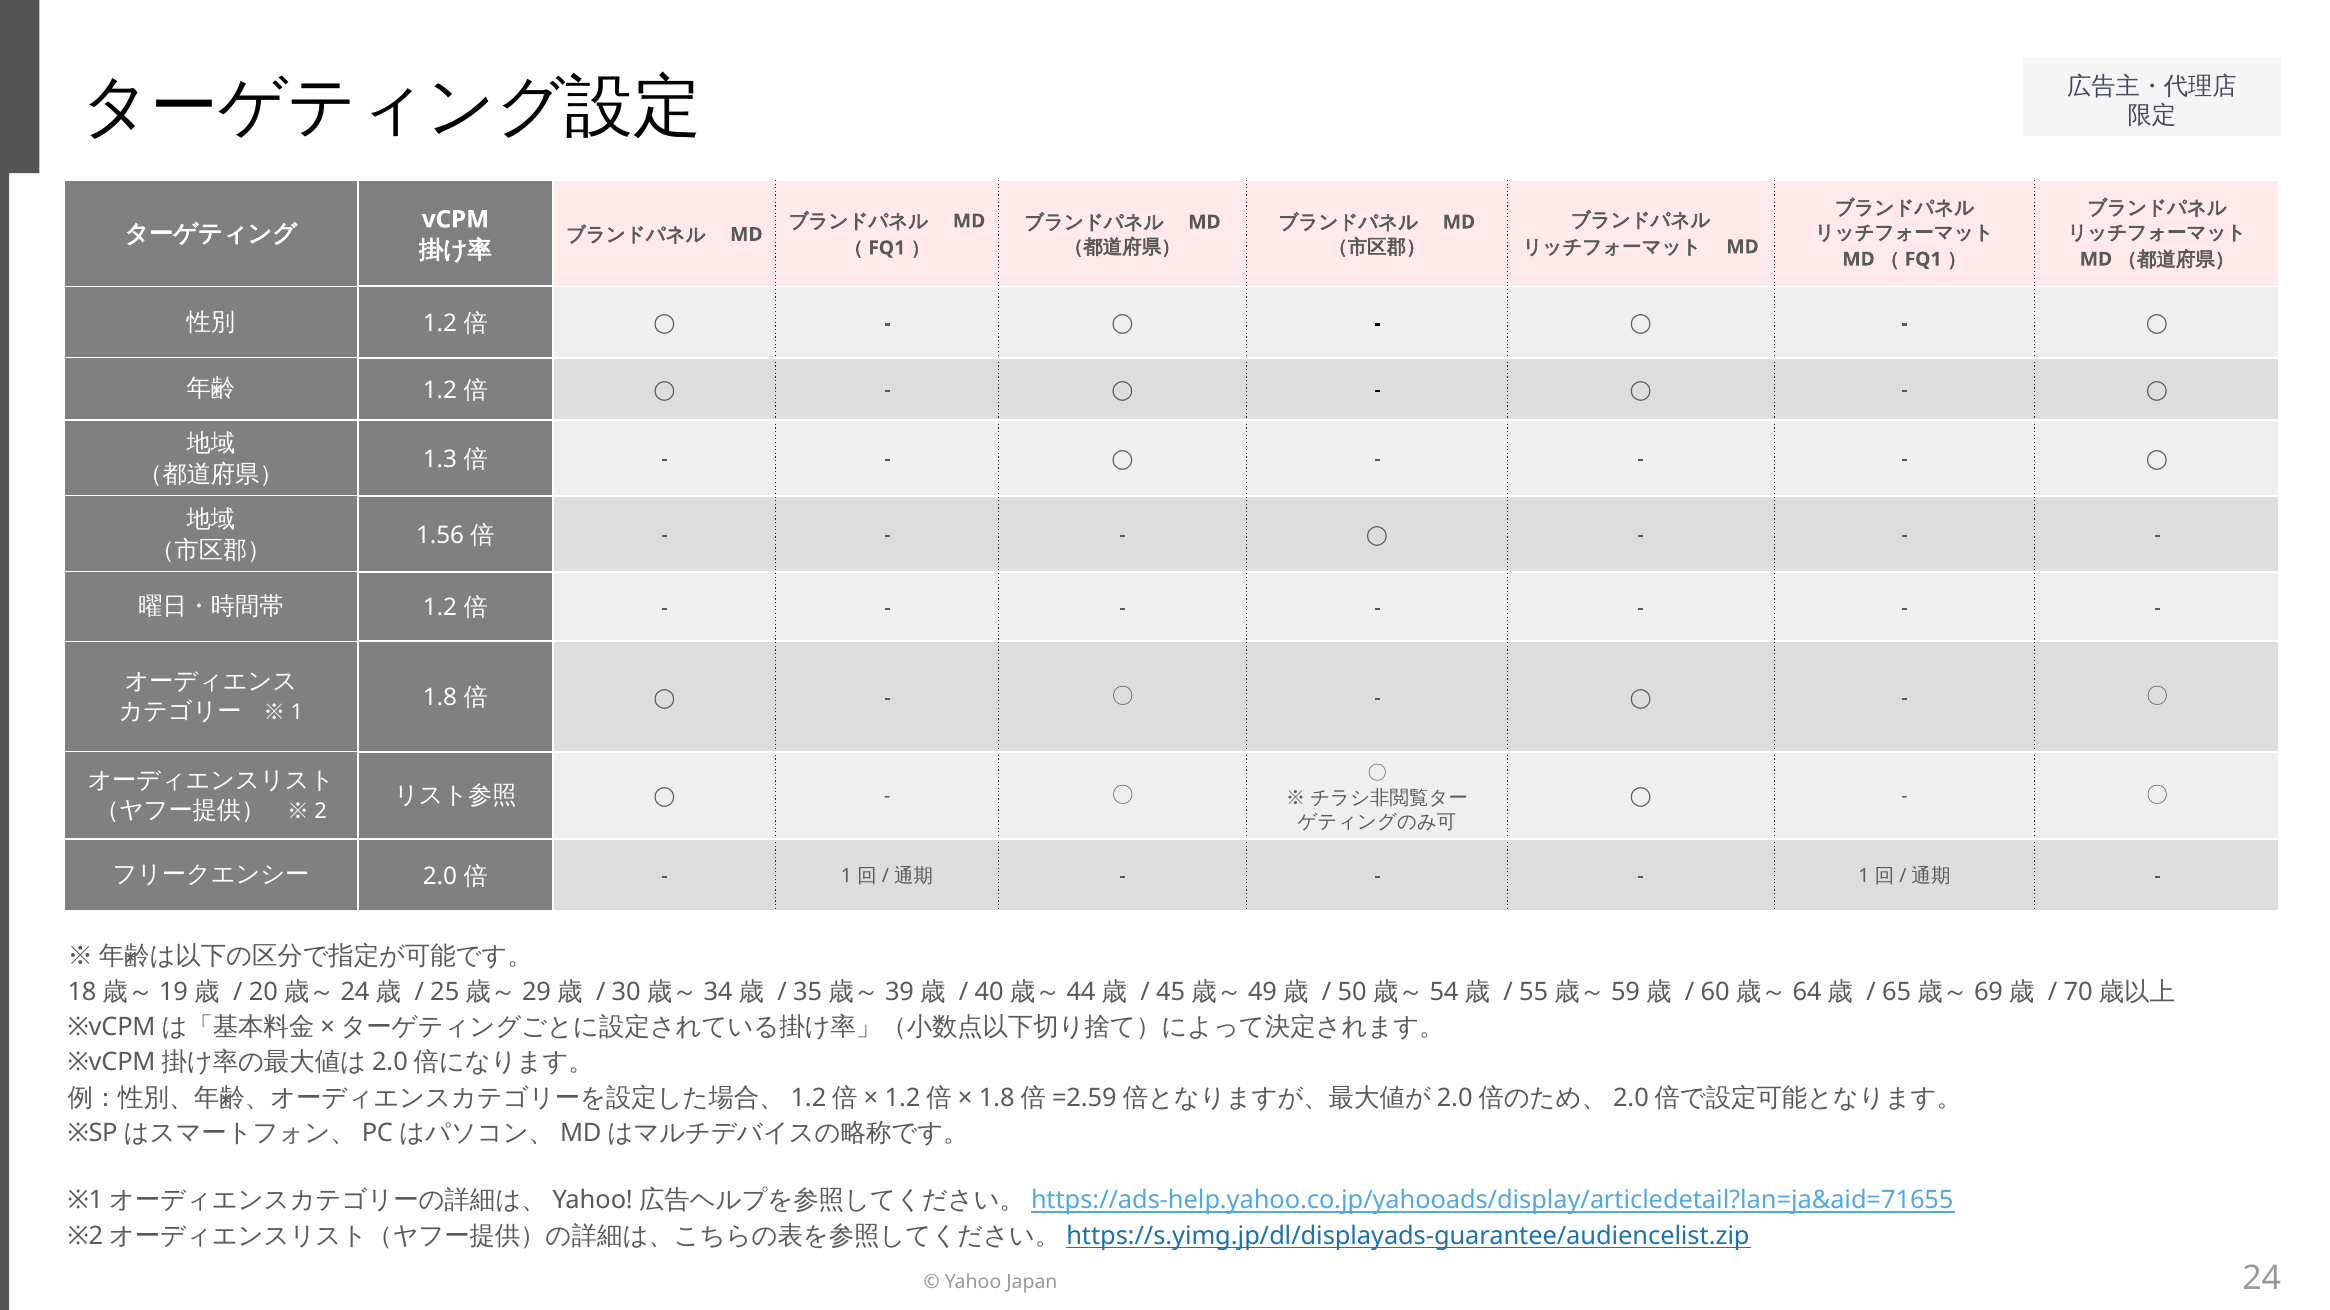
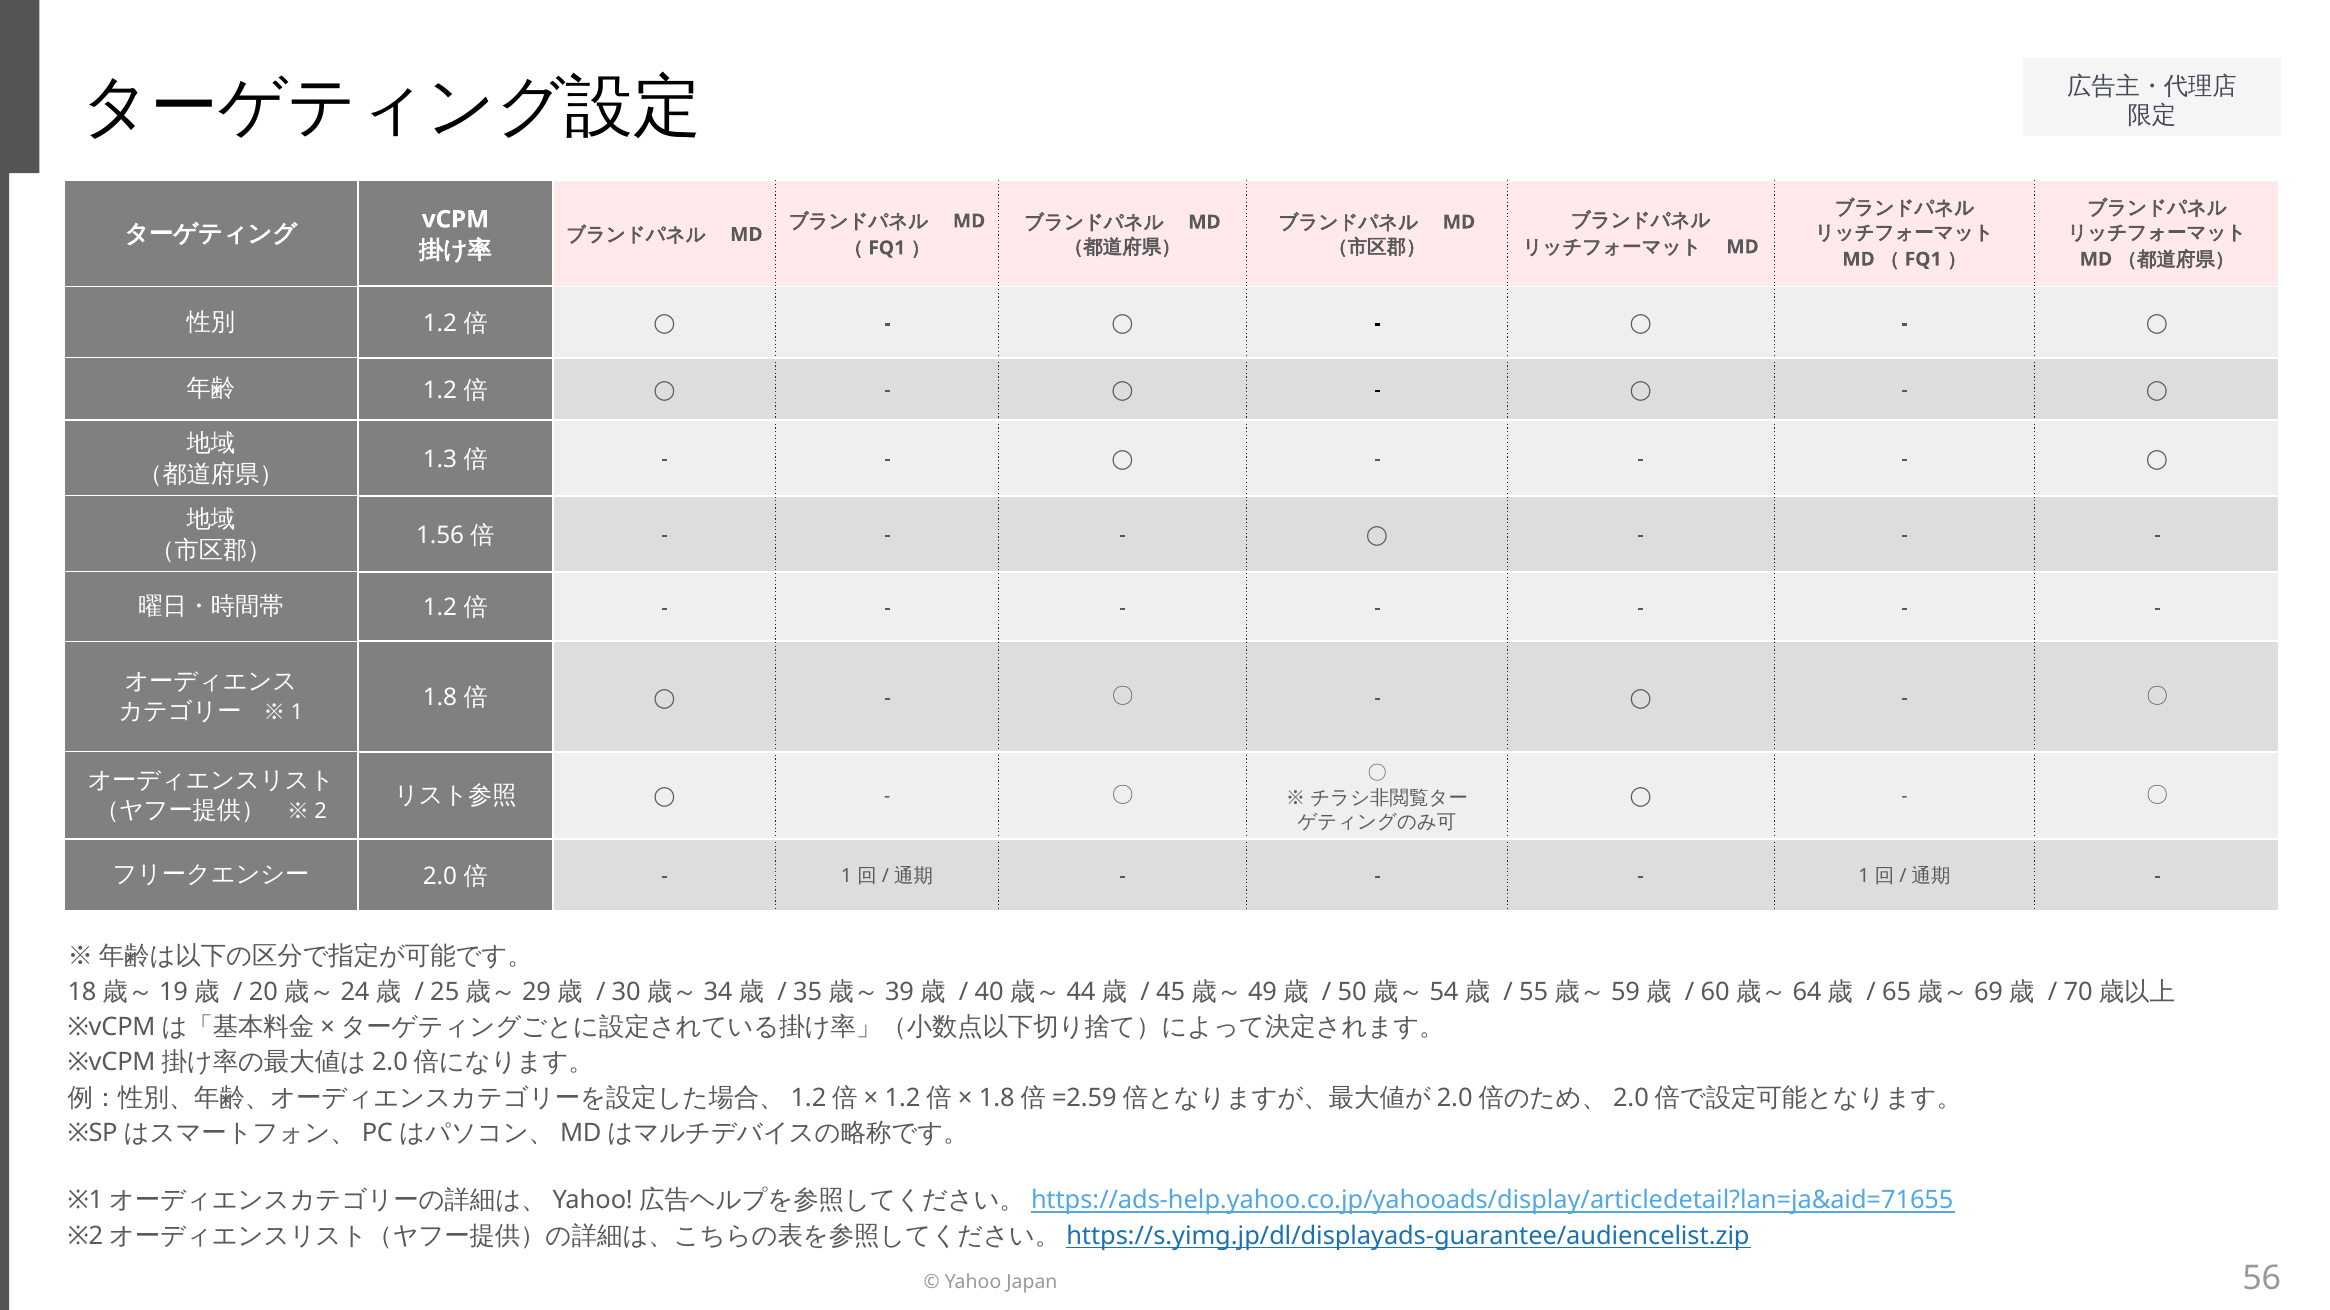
24: 24 -> 56
